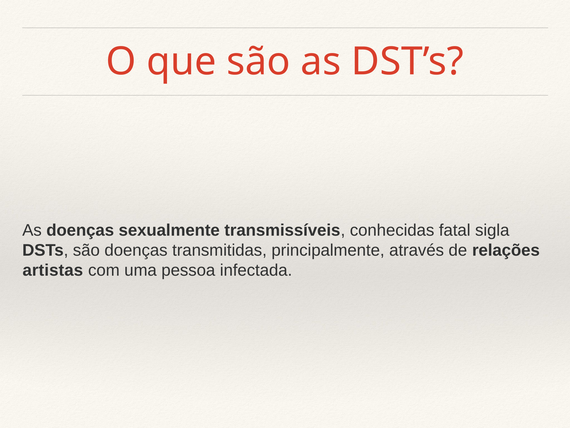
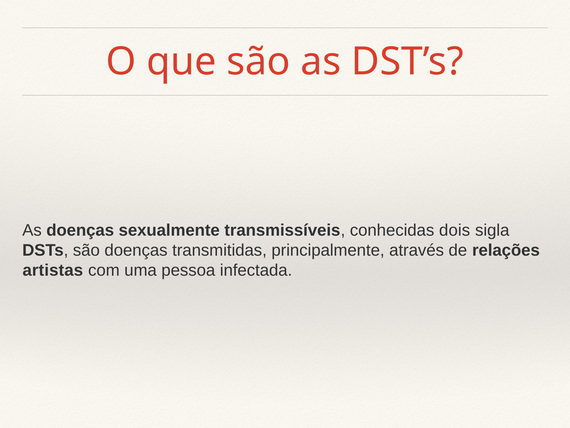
fatal: fatal -> dois
